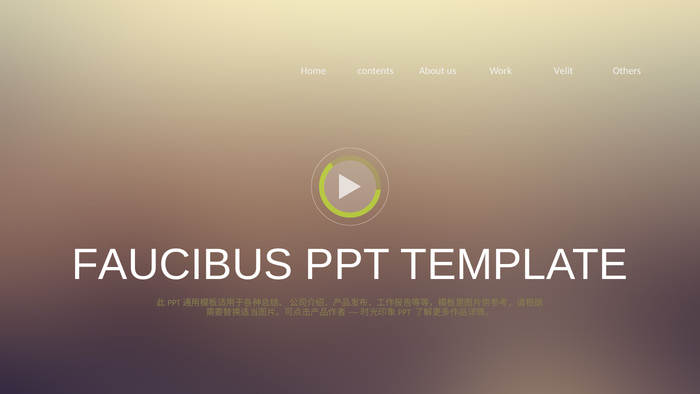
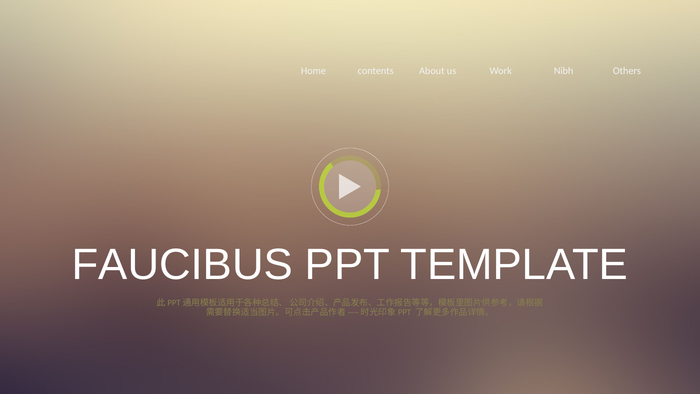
Velit: Velit -> Nibh
